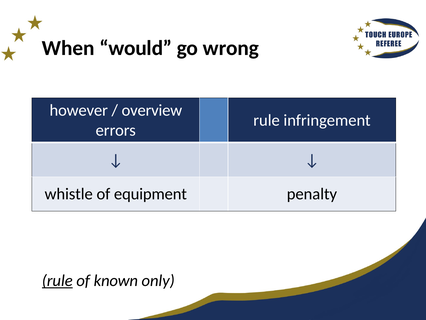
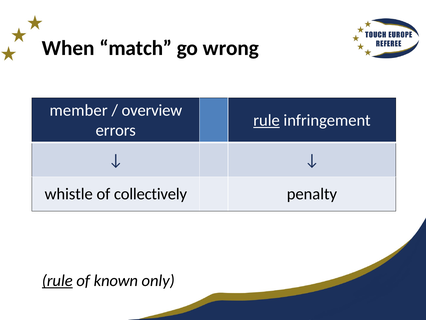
would: would -> match
however: however -> member
rule at (267, 120) underline: none -> present
equipment: equipment -> collectively
